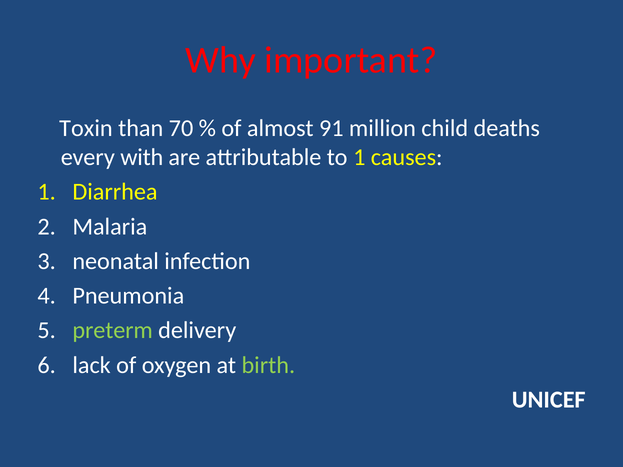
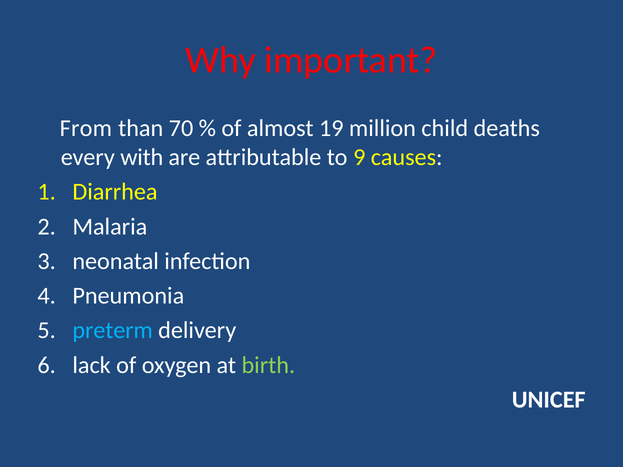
Toxin: Toxin -> From
91: 91 -> 19
to 1: 1 -> 9
preterm colour: light green -> light blue
